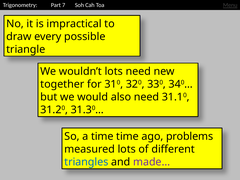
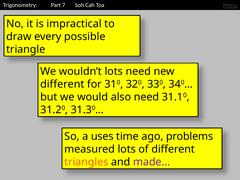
together at (62, 84): together -> different
a time: time -> uses
triangles colour: blue -> orange
